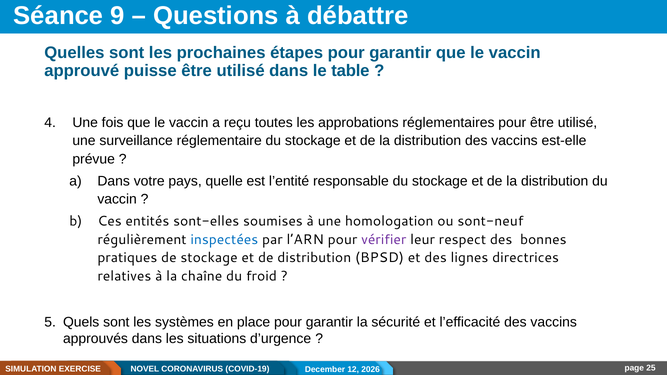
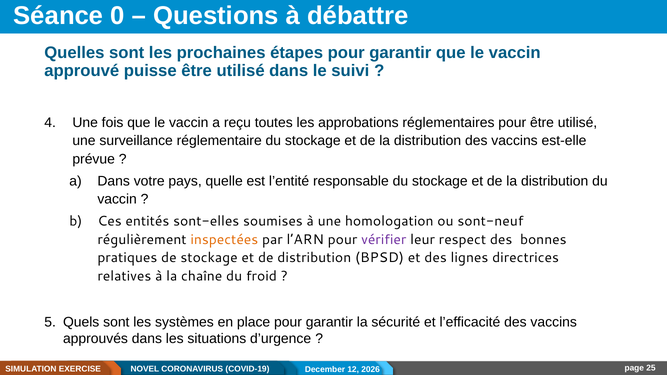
9: 9 -> 0
table: table -> suivi
inspectées colour: blue -> orange
